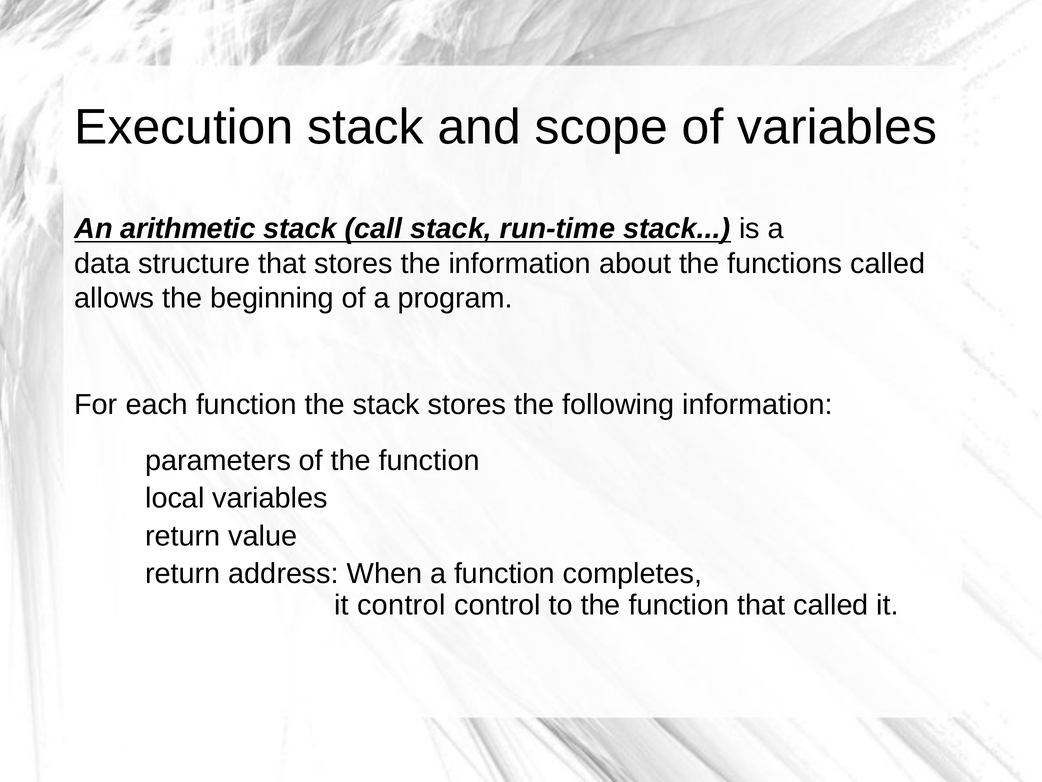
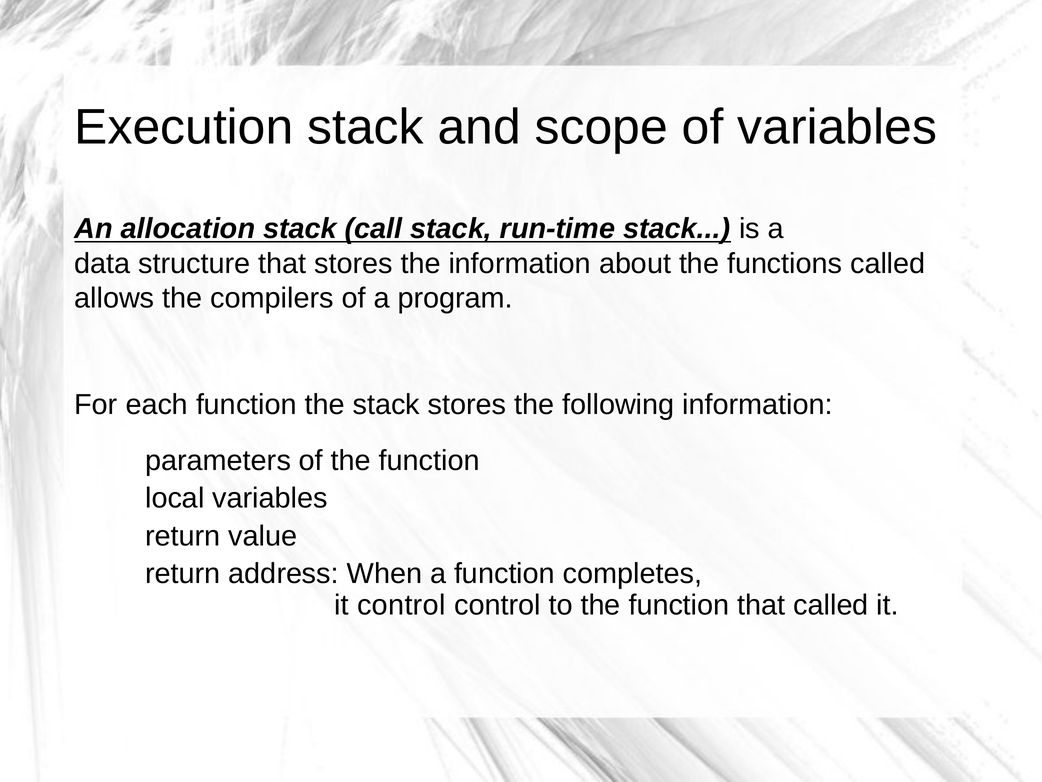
arithmetic: arithmetic -> allocation
beginning: beginning -> compilers
